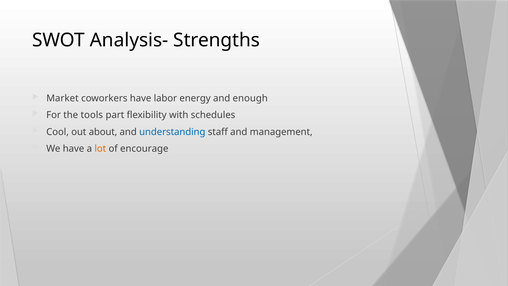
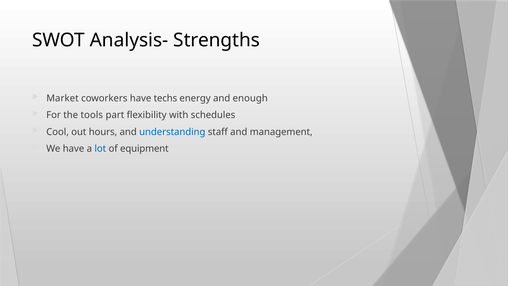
labor: labor -> techs
about: about -> hours
lot colour: orange -> blue
encourage: encourage -> equipment
